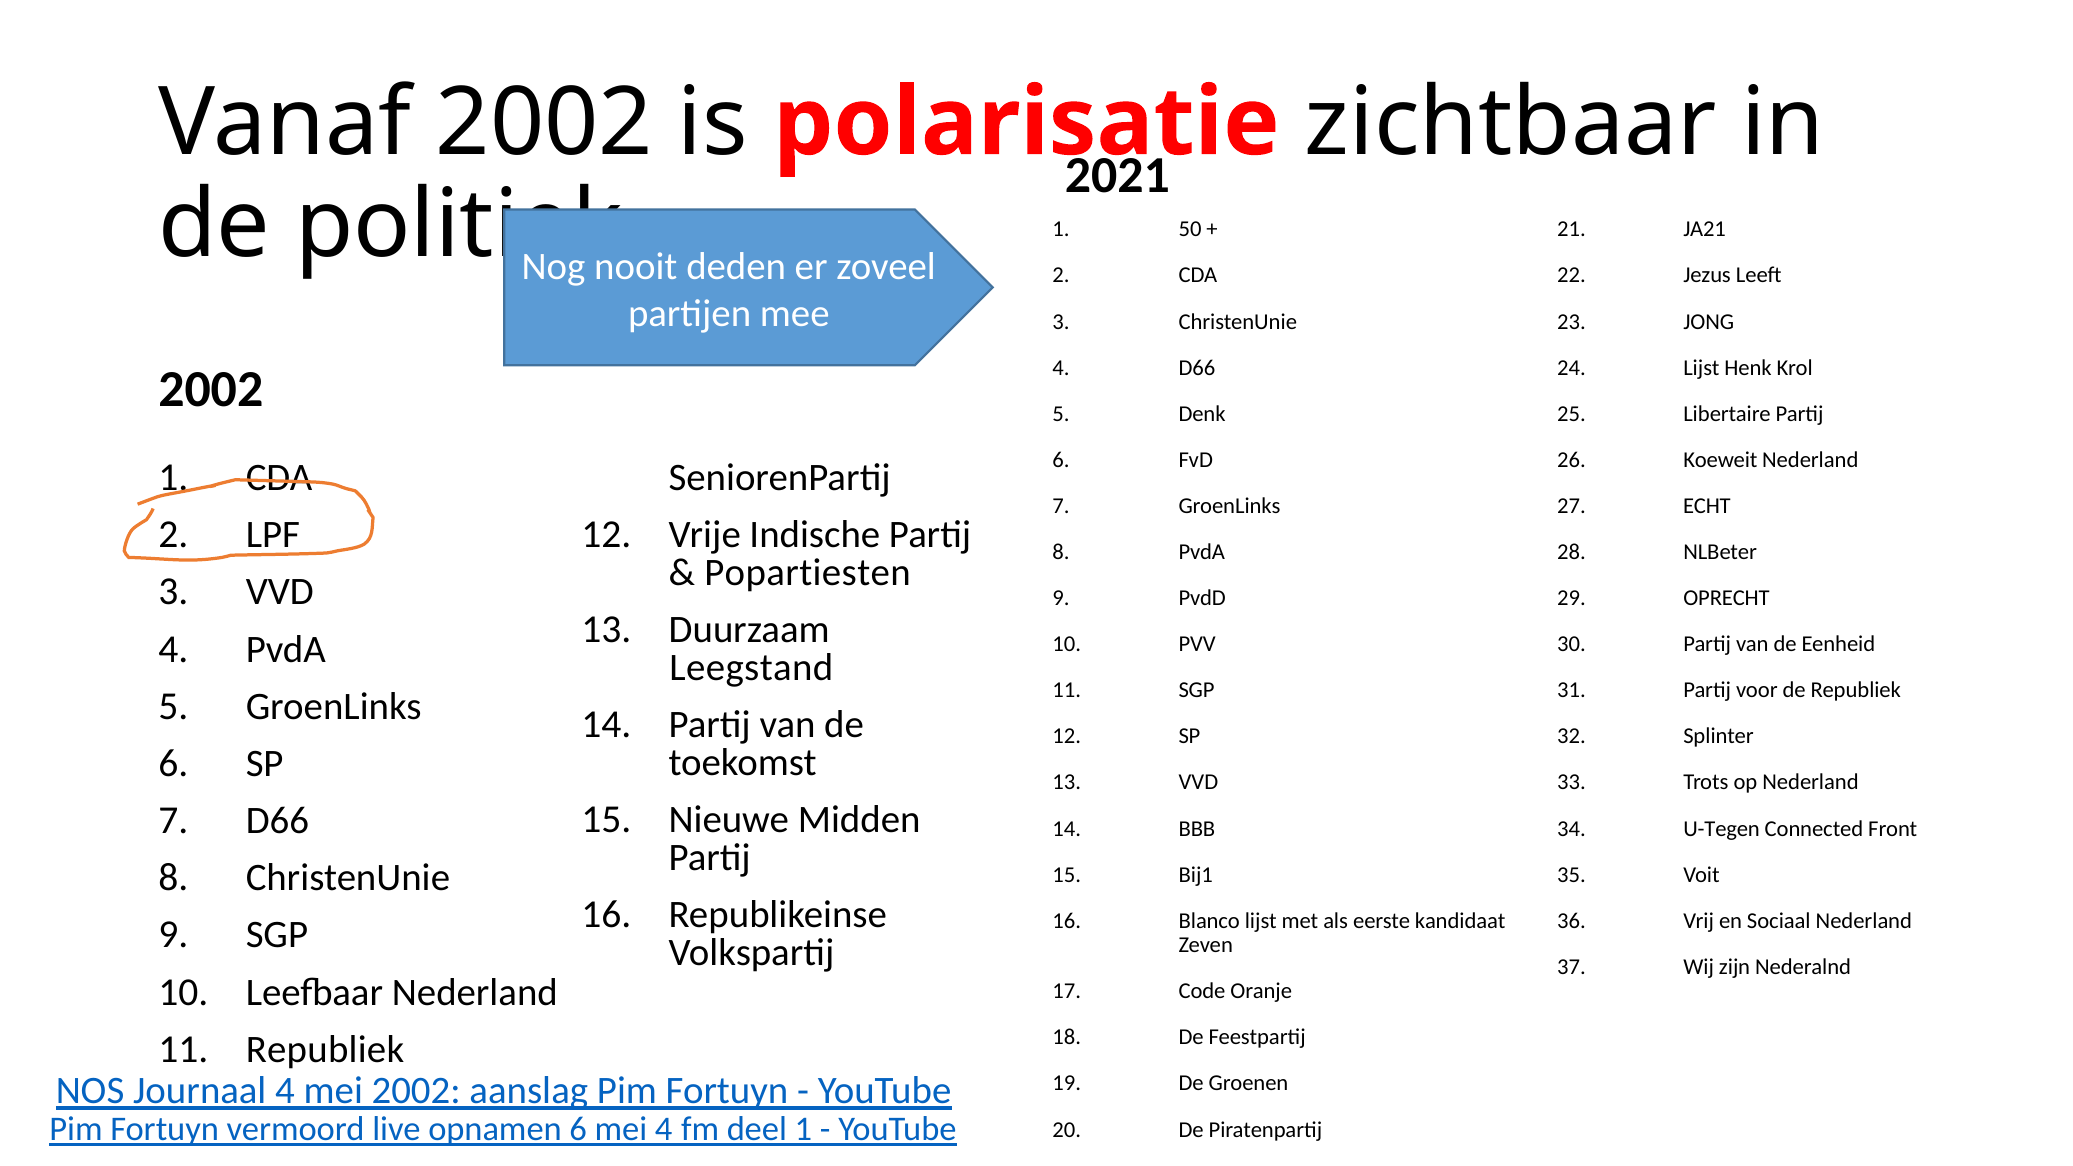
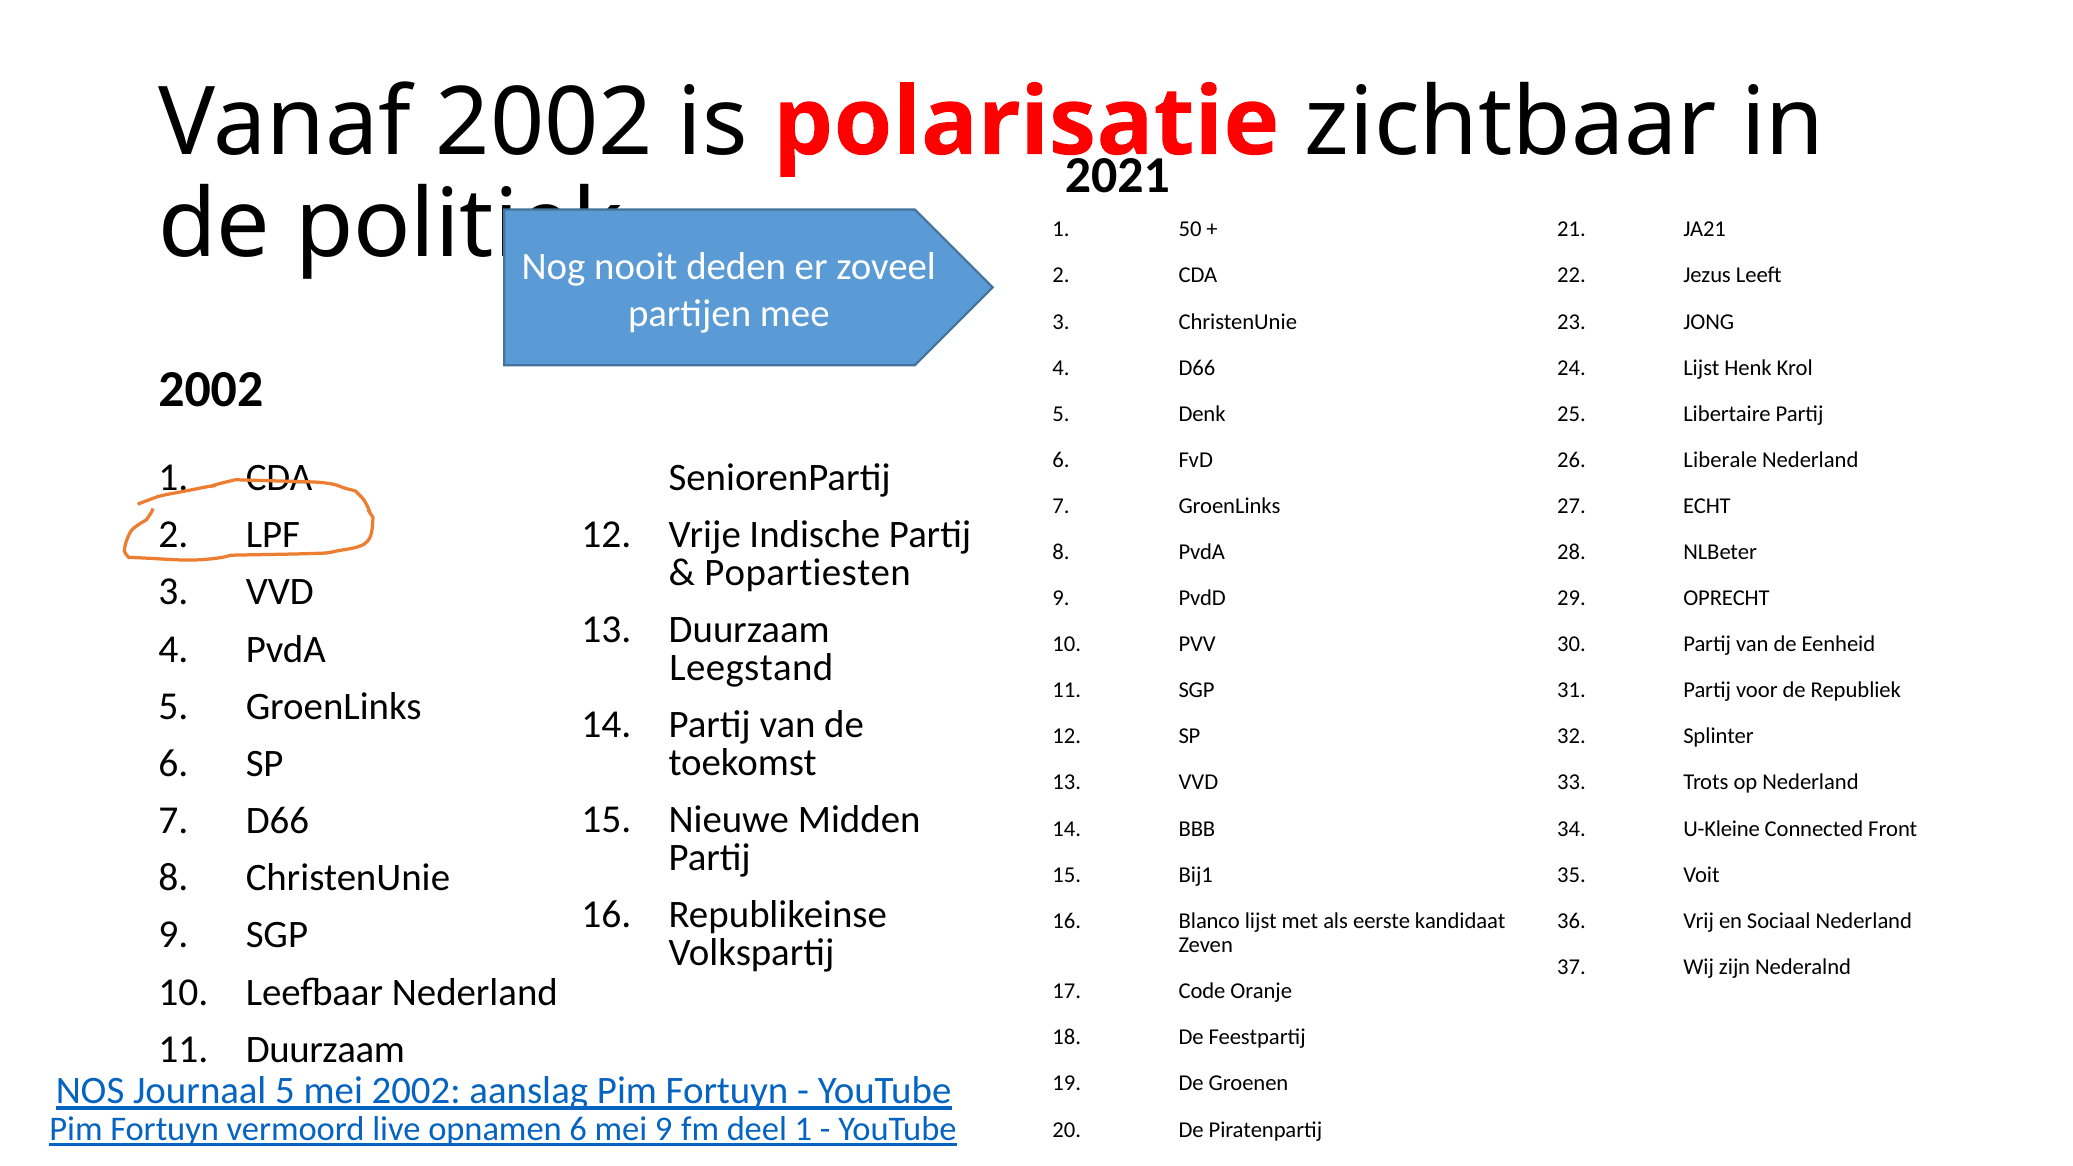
Koeweit: Koeweit -> Liberale
U-Tegen: U-Tegen -> U-Kleine
Republiek at (325, 1049): Republiek -> Duurzaam
Journaal 4: 4 -> 5
mei 4: 4 -> 9
